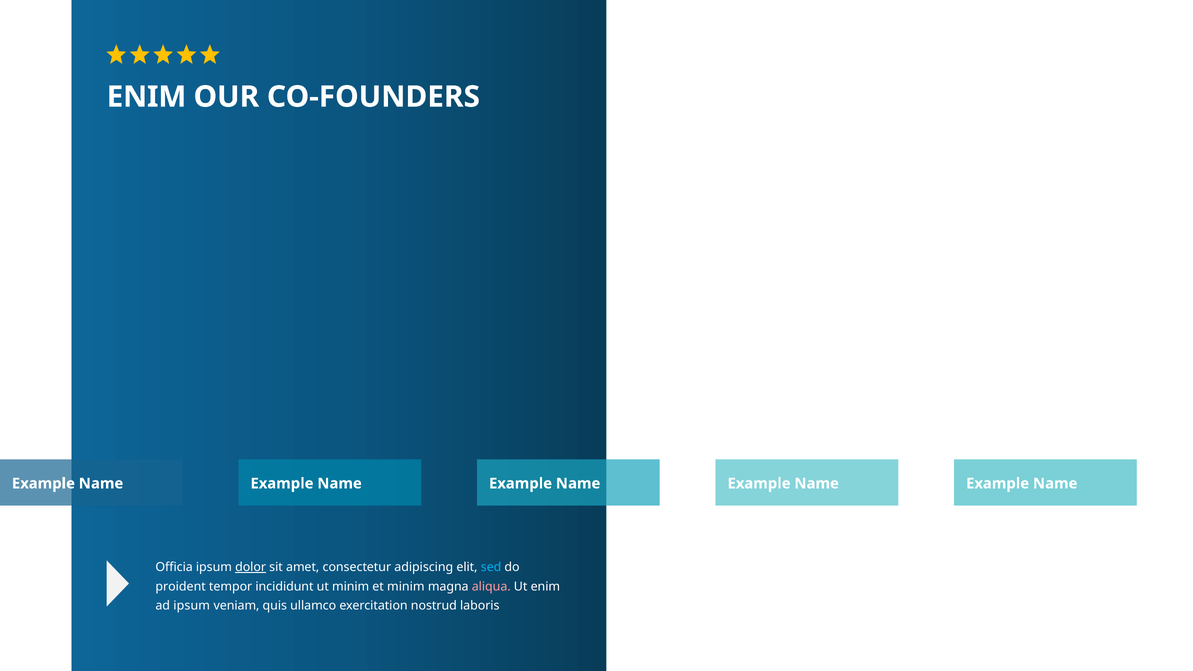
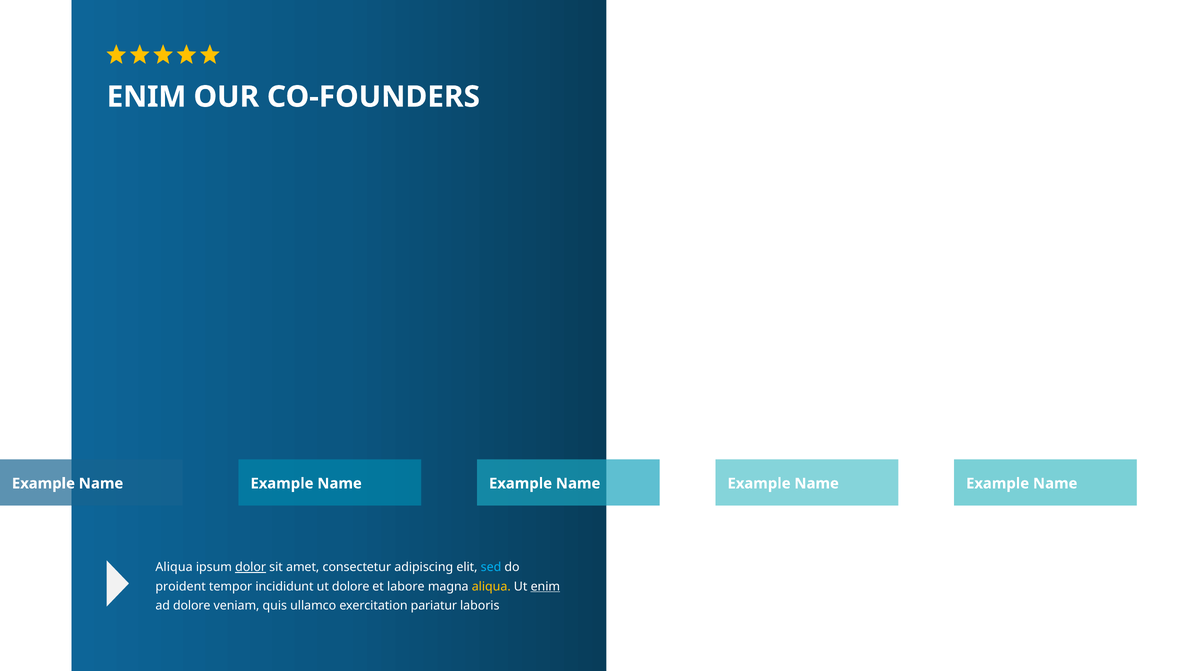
Officia at (174, 567): Officia -> Aliqua
ut minim: minim -> dolore
et minim: minim -> labore
aliqua at (491, 587) colour: pink -> yellow
enim at (545, 587) underline: none -> present
ad ipsum: ipsum -> dolore
nostrud: nostrud -> pariatur
